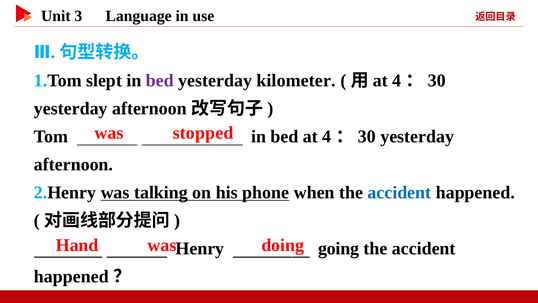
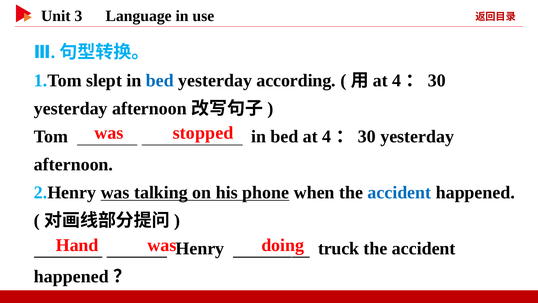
bed at (160, 80) colour: purple -> blue
kilometer: kilometer -> according
going: going -> truck
